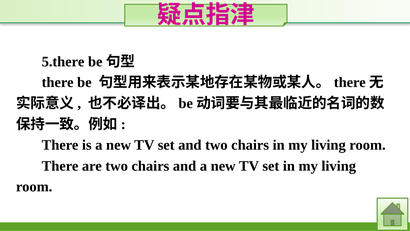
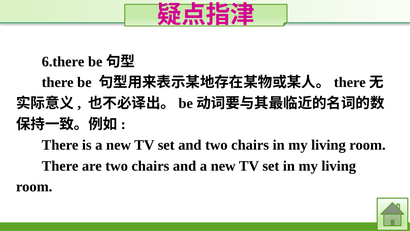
5.there: 5.there -> 6.there
